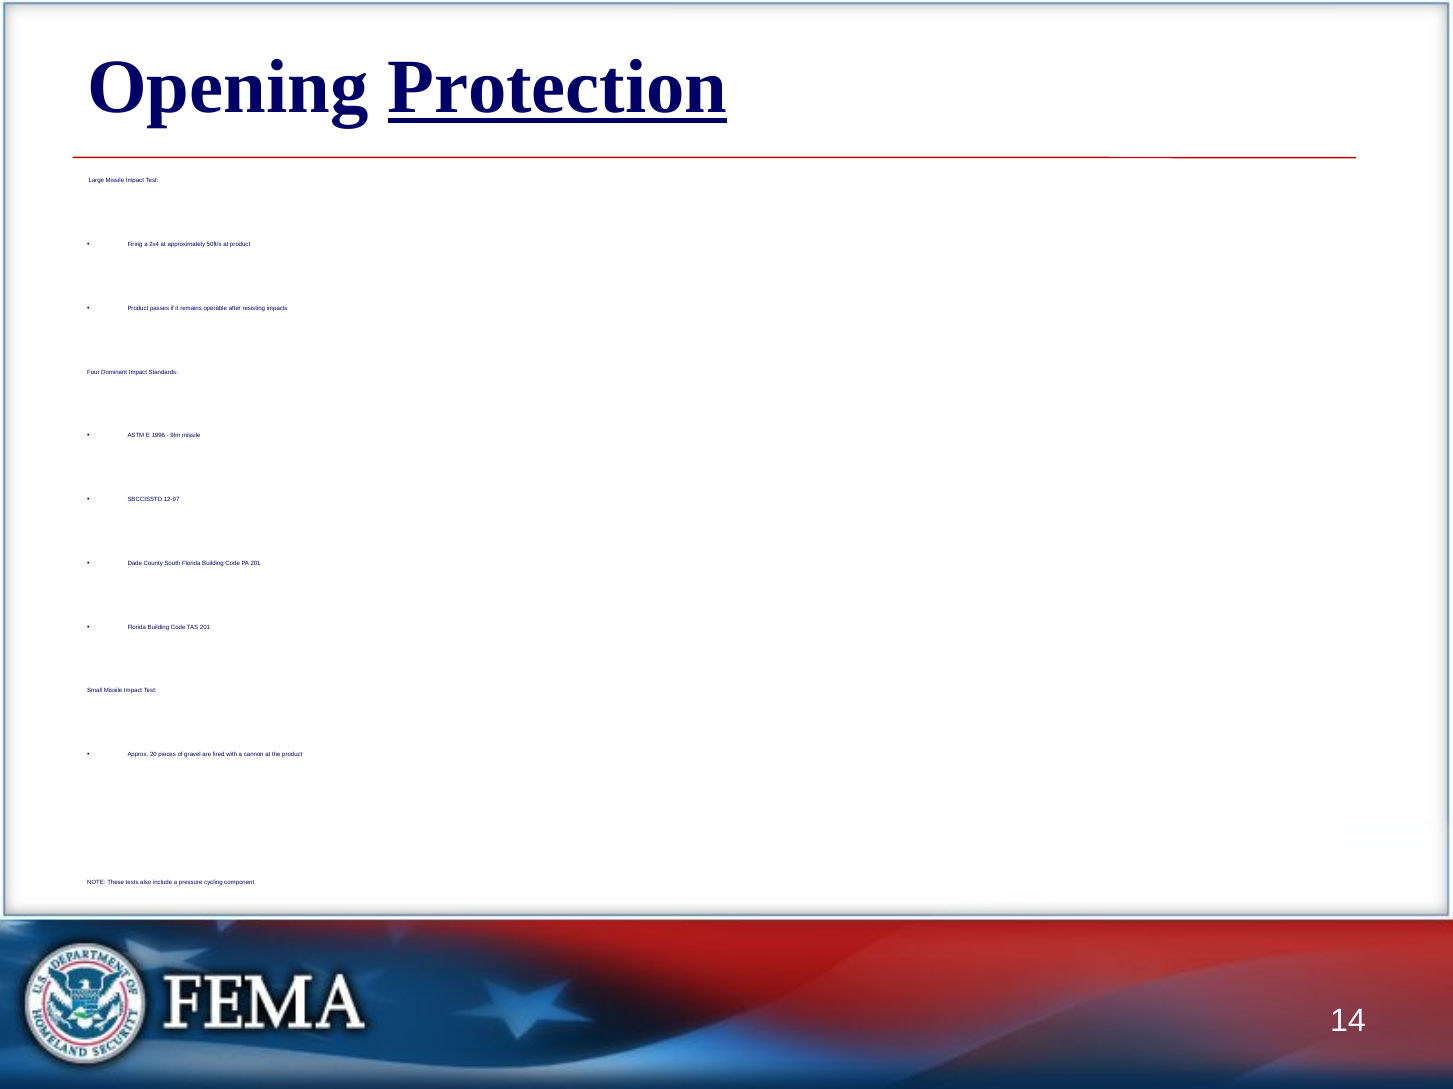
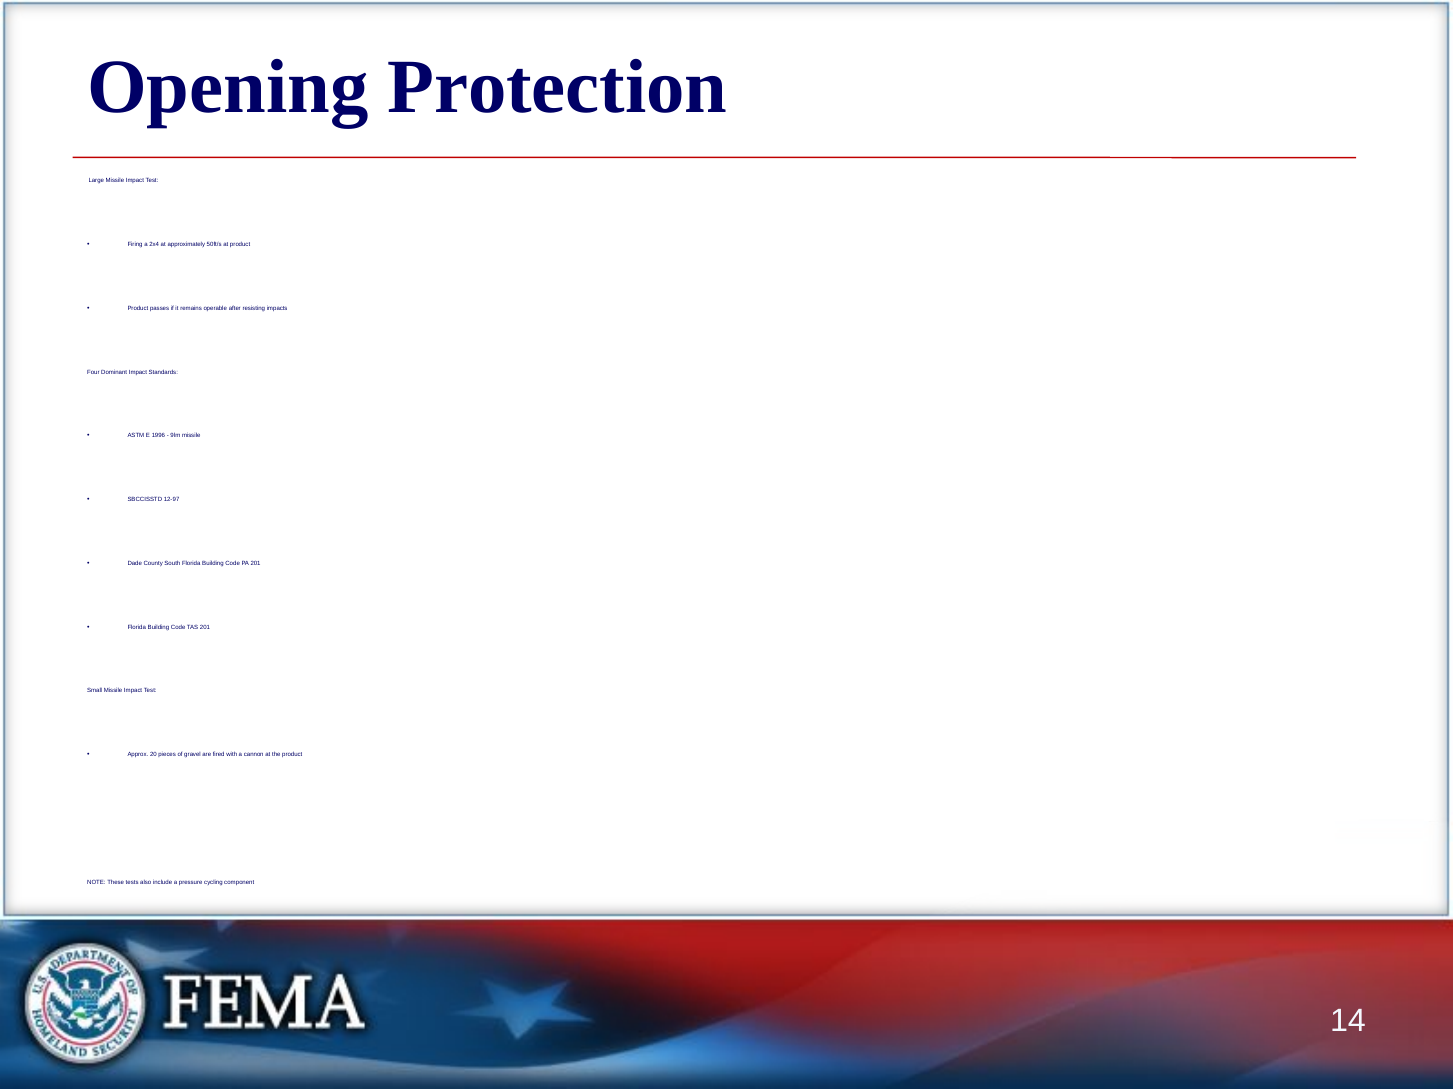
Protection underline: present -> none
